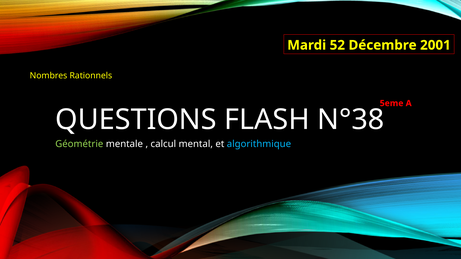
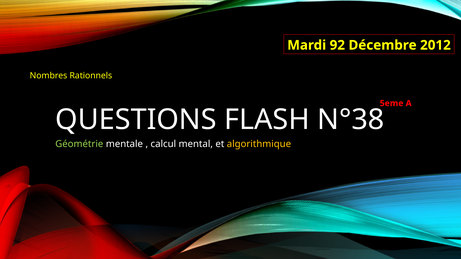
52: 52 -> 92
2001: 2001 -> 2012
algorithmique colour: light blue -> yellow
